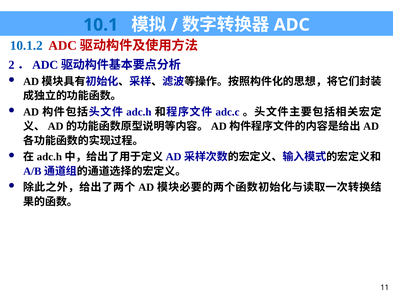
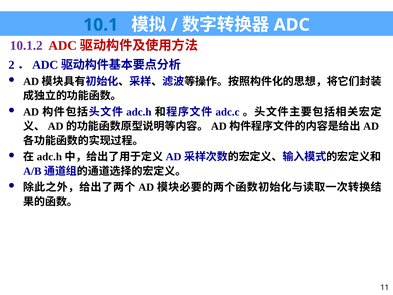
10.1.2 colour: blue -> purple
